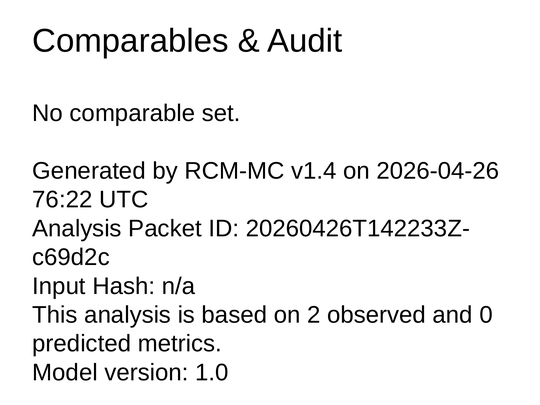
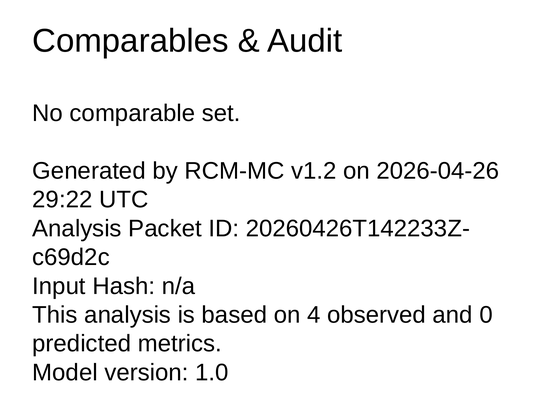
v1.4: v1.4 -> v1.2
76:22: 76:22 -> 29:22
2: 2 -> 4
